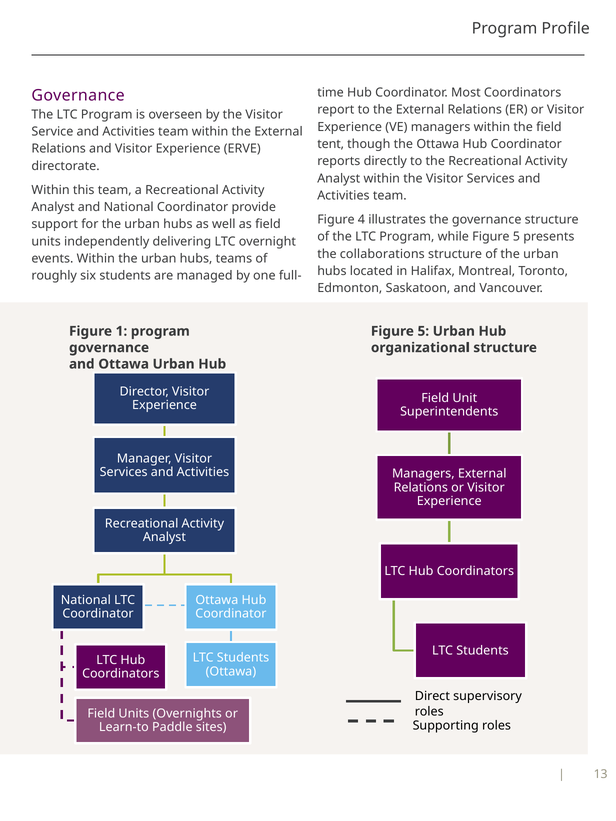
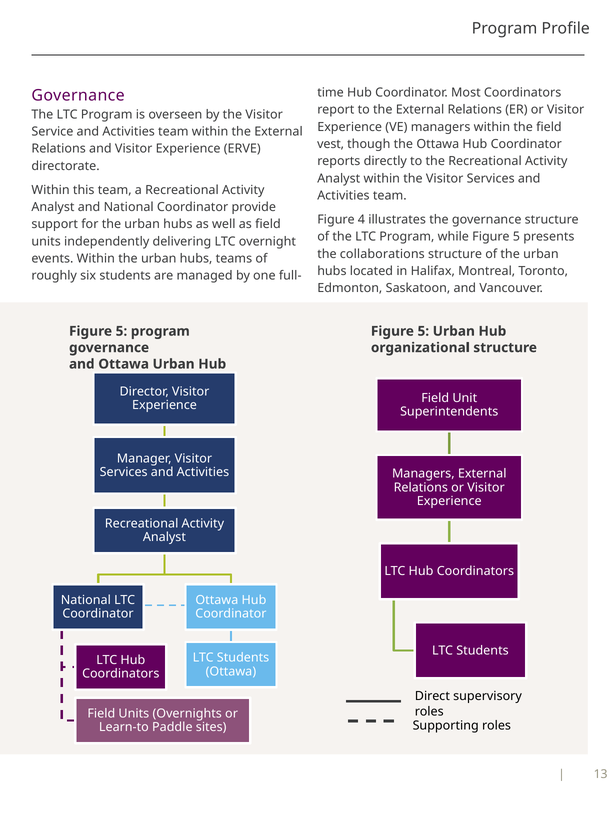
tent: tent -> vest
1 at (121, 331): 1 -> 5
